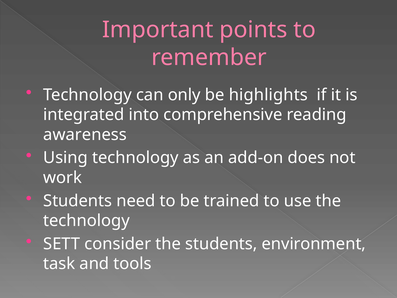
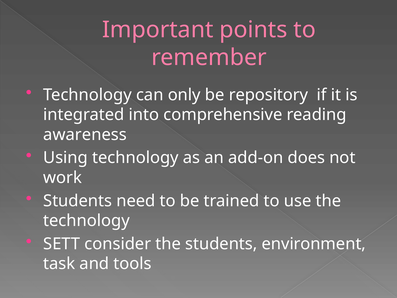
highlights: highlights -> repository
